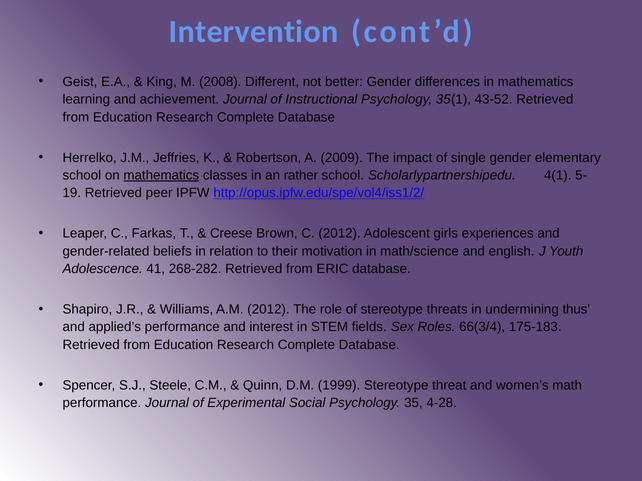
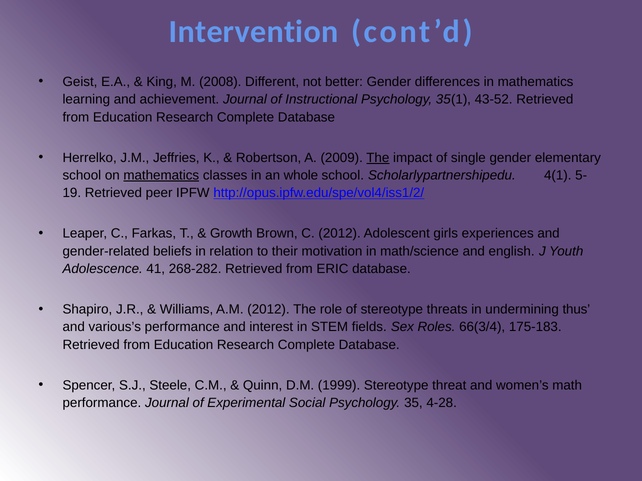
The at (378, 158) underline: none -> present
rather: rather -> whole
Creese: Creese -> Growth
applied’s: applied’s -> various’s
